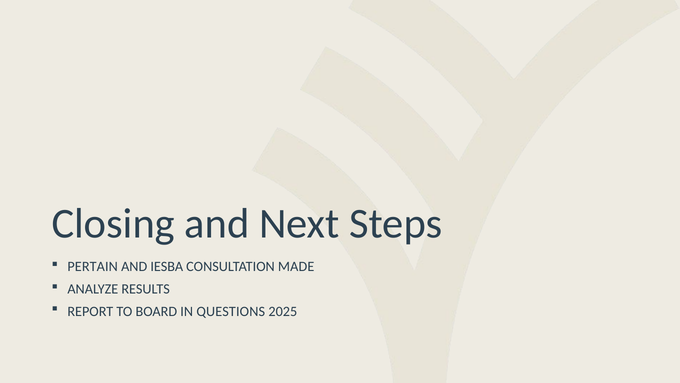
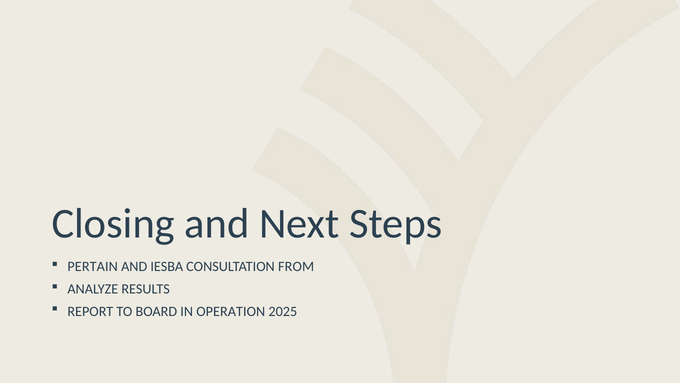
MADE: MADE -> FROM
QUESTIONS: QUESTIONS -> OPERATION
